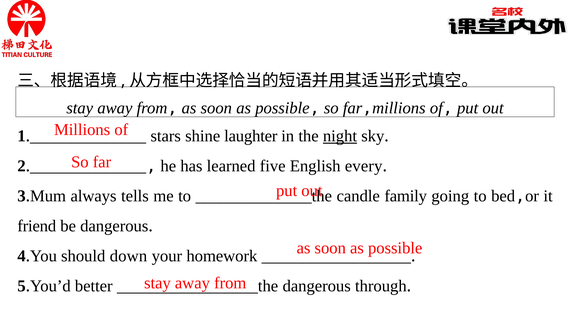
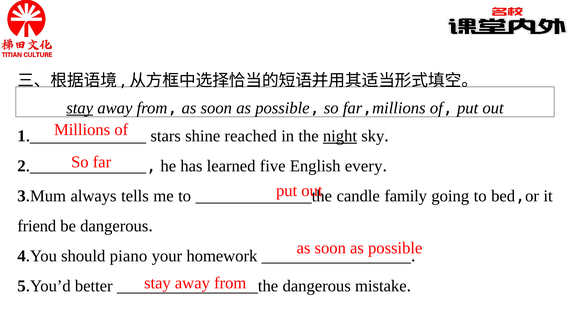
stay at (80, 108) underline: none -> present
laughter: laughter -> reached
down: down -> piano
through: through -> mistake
